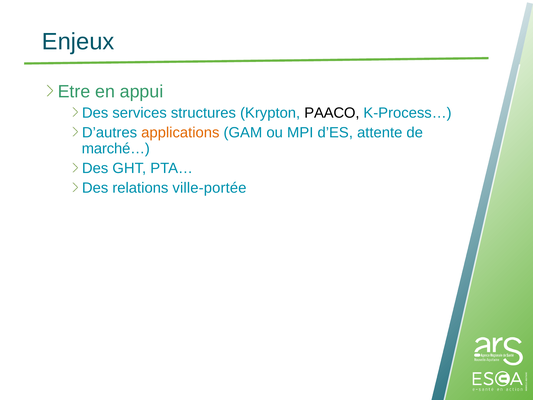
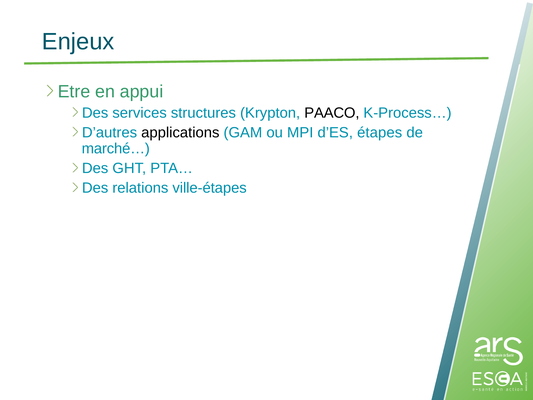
applications colour: orange -> black
attente: attente -> étapes
ville-portée: ville-portée -> ville-étapes
